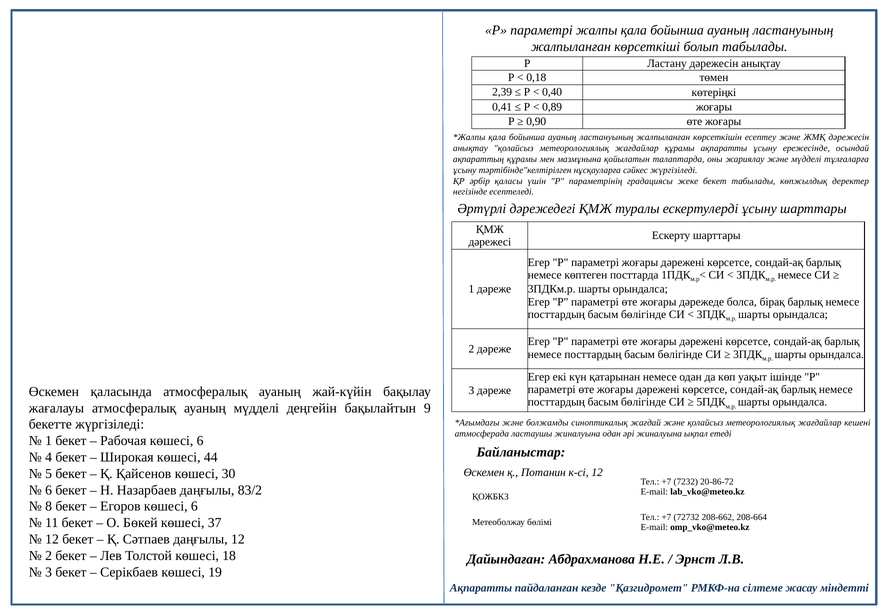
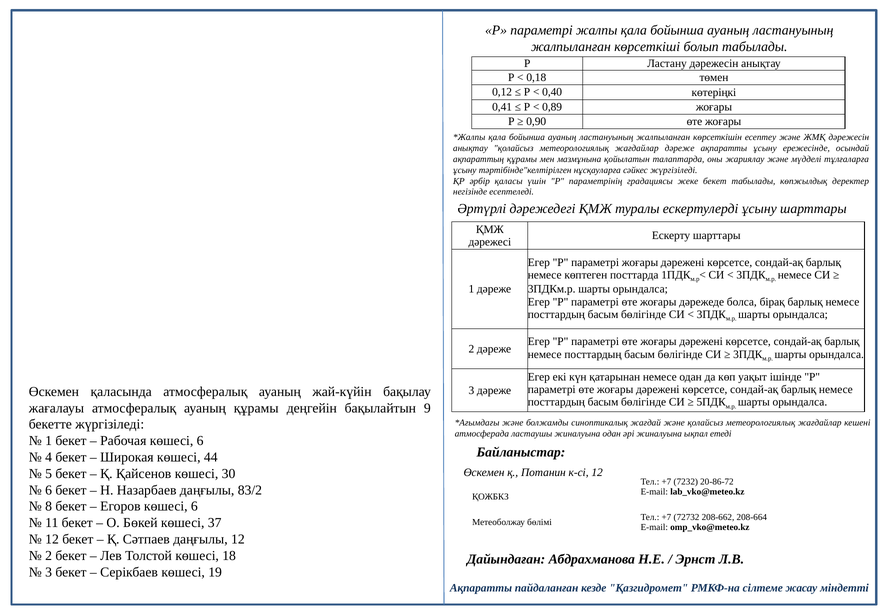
2,39: 2,39 -> 0,12
жағдайлар құрамы: құрамы -> дәреже
ауаның мүдделі: мүдделі -> құрамы
